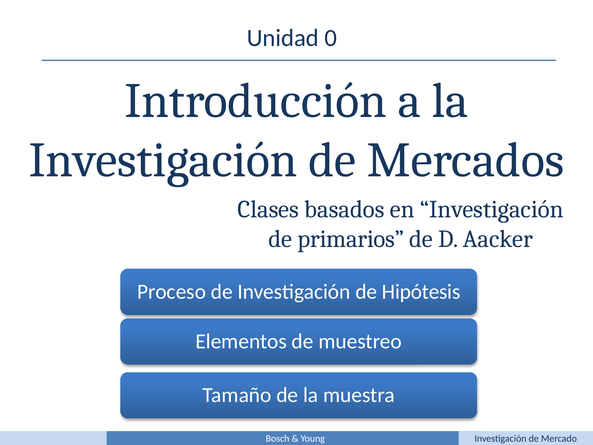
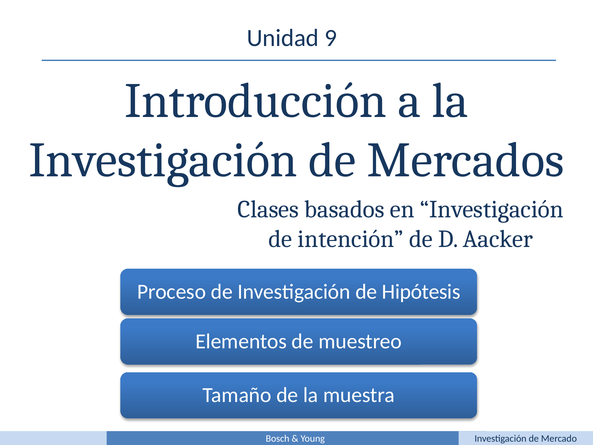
0: 0 -> 9
primarios: primarios -> intención
